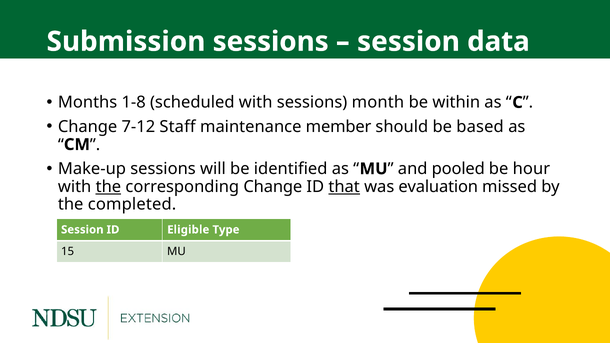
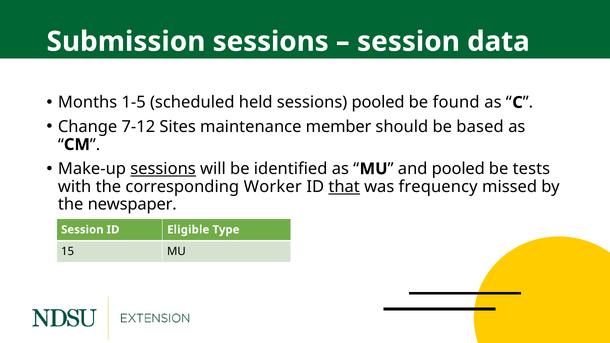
1-8: 1-8 -> 1-5
scheduled with: with -> held
sessions month: month -> pooled
within: within -> found
Staff: Staff -> Sites
sessions at (163, 169) underline: none -> present
hour: hour -> tests
the at (108, 187) underline: present -> none
corresponding Change: Change -> Worker
evaluation: evaluation -> frequency
completed: completed -> newspaper
